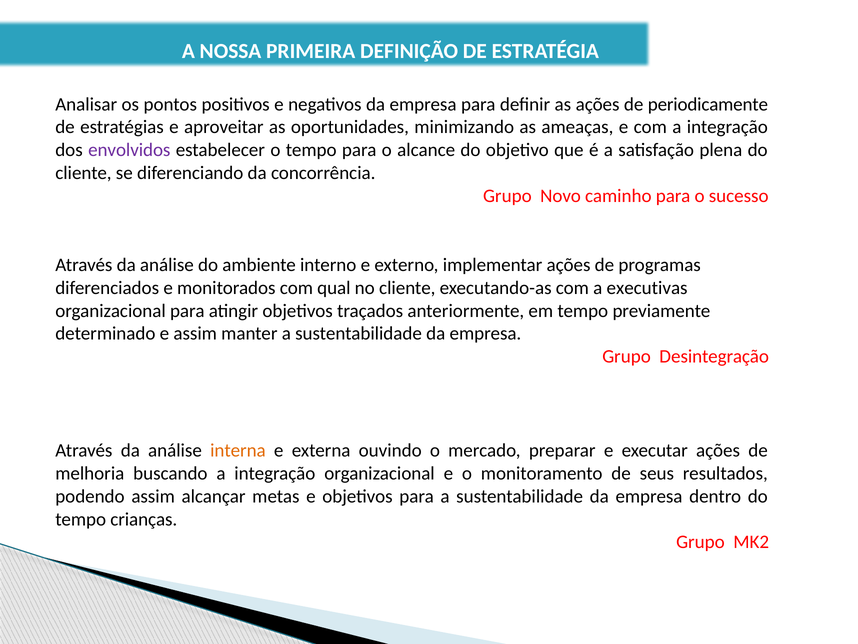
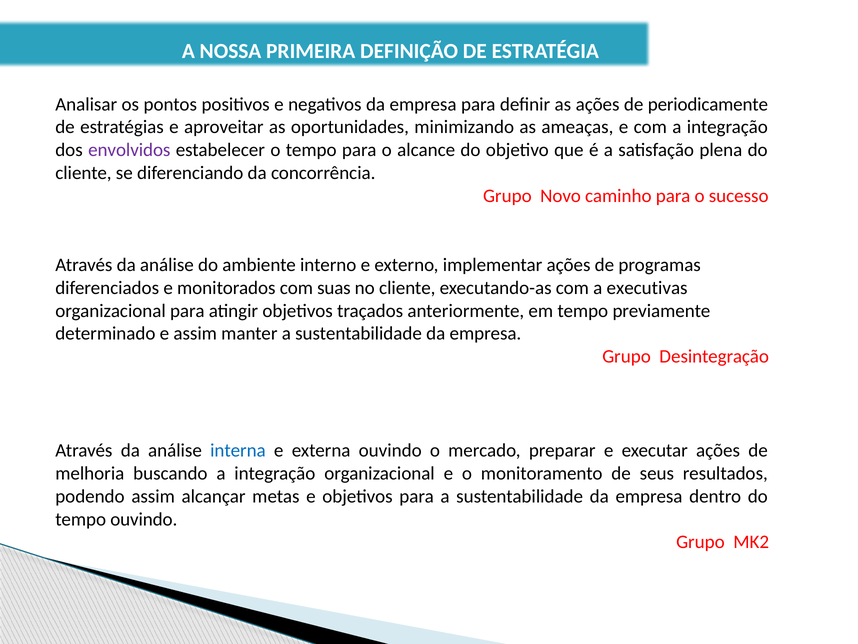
qual: qual -> suas
interna colour: orange -> blue
tempo crianças: crianças -> ouvindo
